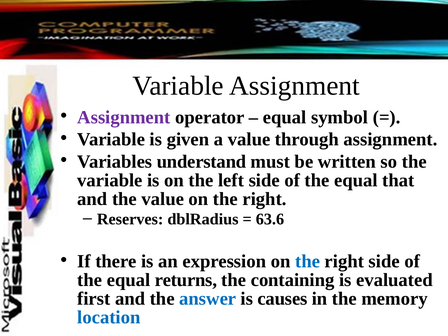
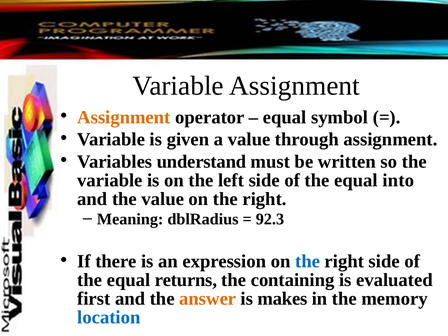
Assignment at (124, 117) colour: purple -> orange
that: that -> into
Reserves: Reserves -> Meaning
63.6: 63.6 -> 92.3
answer colour: blue -> orange
causes: causes -> makes
